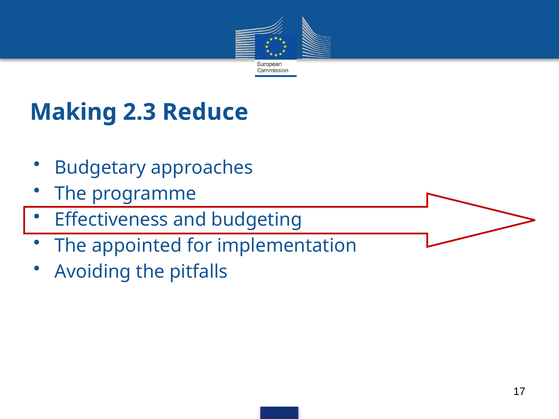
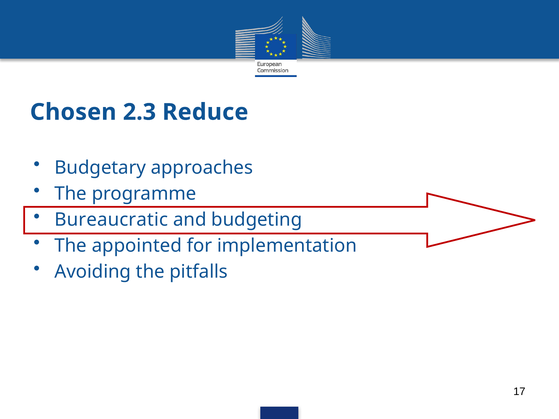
Making: Making -> Chosen
Effectiveness: Effectiveness -> Bureaucratic
